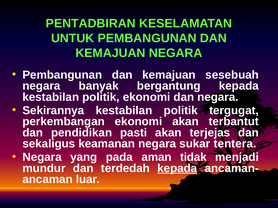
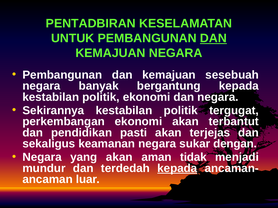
DAN at (213, 38) underline: none -> present
tentera: tentera -> dengan
yang pada: pada -> akan
